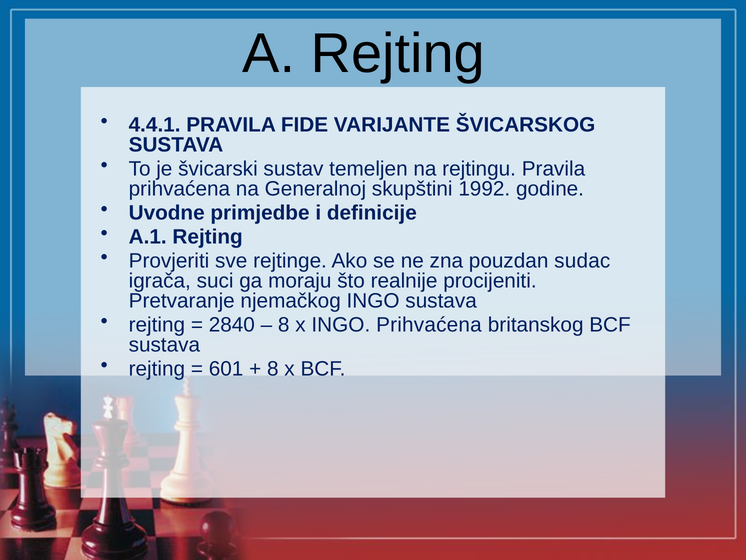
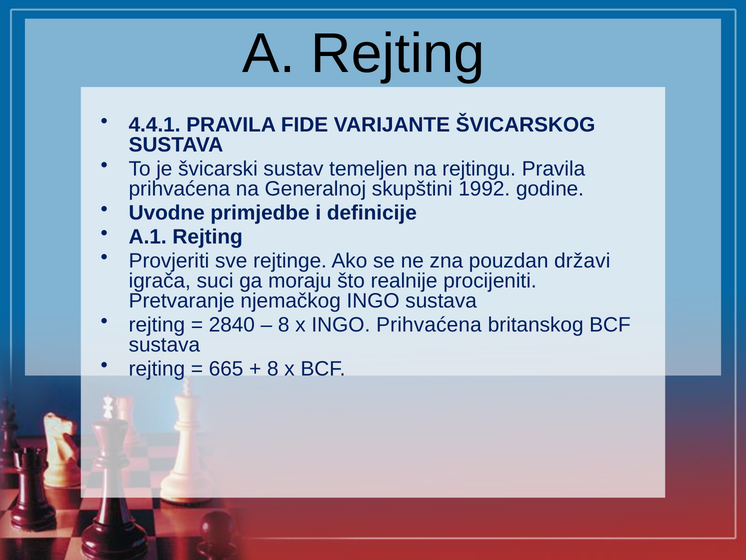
sudac: sudac -> državi
601: 601 -> 665
